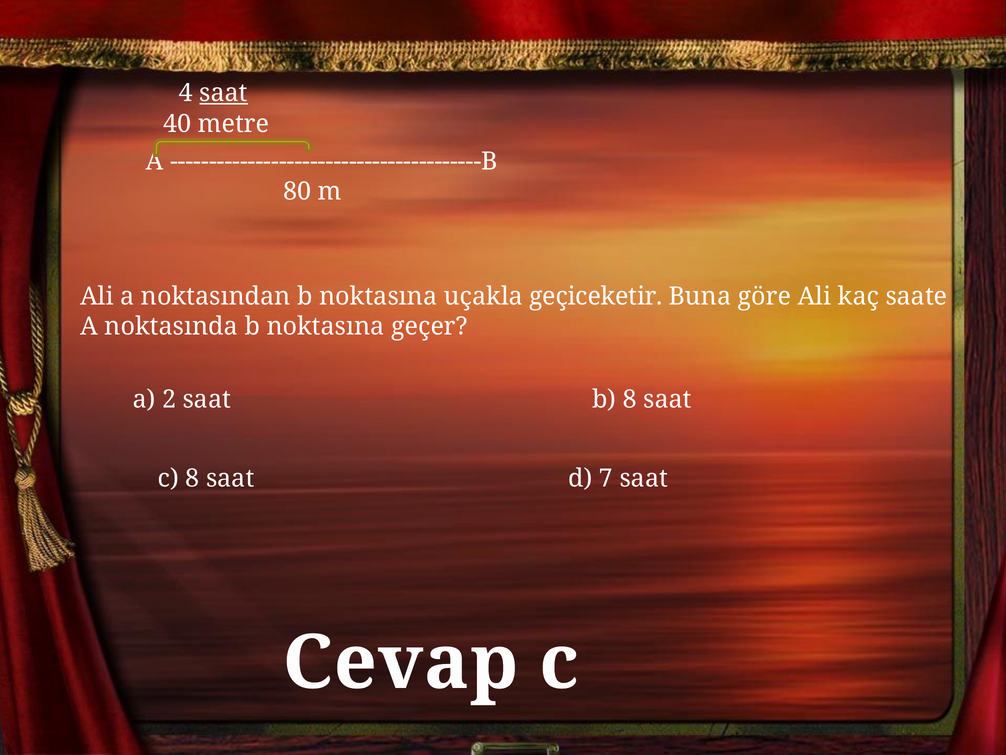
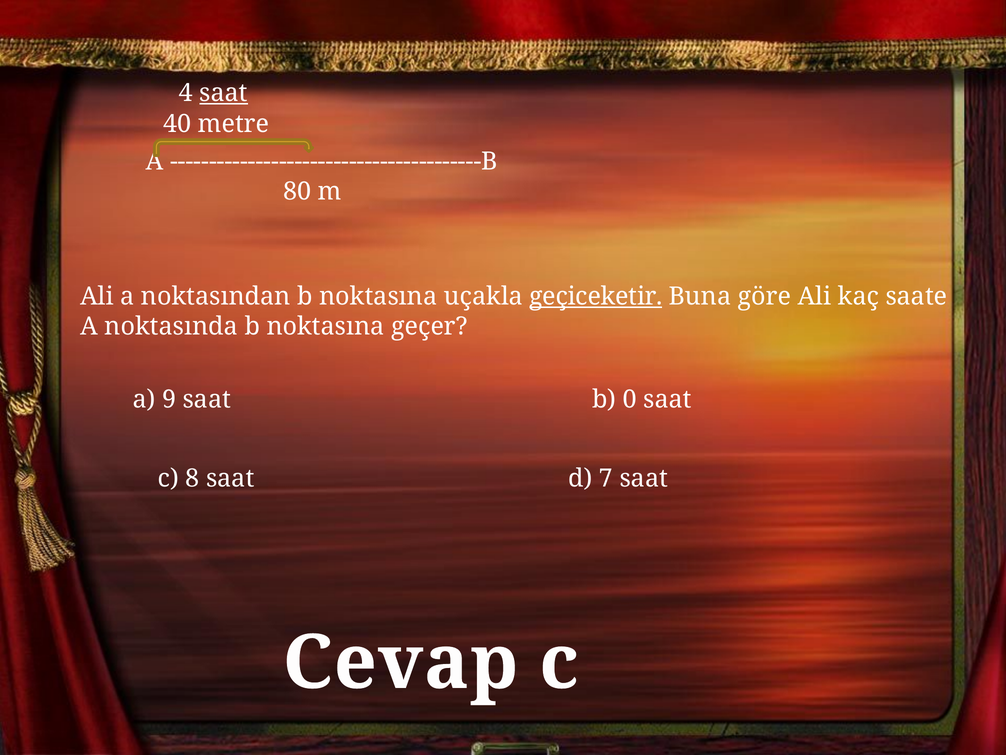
geçiceketir underline: none -> present
2: 2 -> 9
b 8: 8 -> 0
